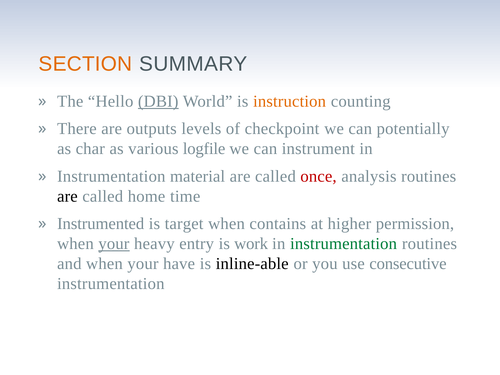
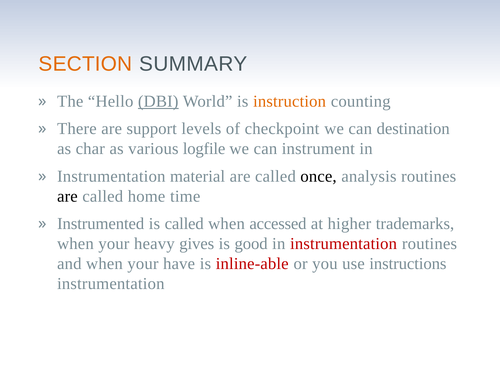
outputs: outputs -> support
potentially: potentially -> destination
once colour: red -> black
is target: target -> called
contains: contains -> accessed
permission: permission -> trademarks
your at (114, 244) underline: present -> none
entry: entry -> gives
work: work -> good
instrumentation at (344, 244) colour: green -> red
inline-able colour: black -> red
consecutive: consecutive -> instructions
